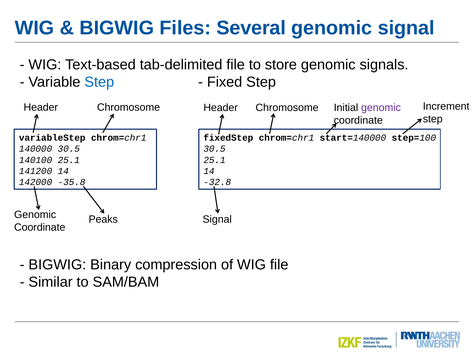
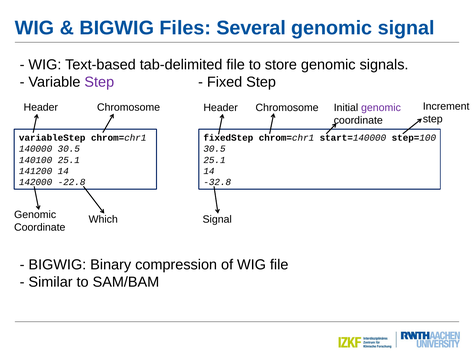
Step at (99, 82) colour: blue -> purple
-35.8: -35.8 -> -22.8
Peaks: Peaks -> Which
